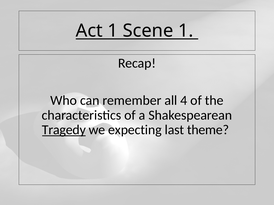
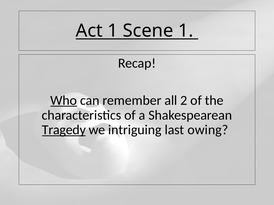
Who underline: none -> present
4: 4 -> 2
expecting: expecting -> intriguing
theme: theme -> owing
